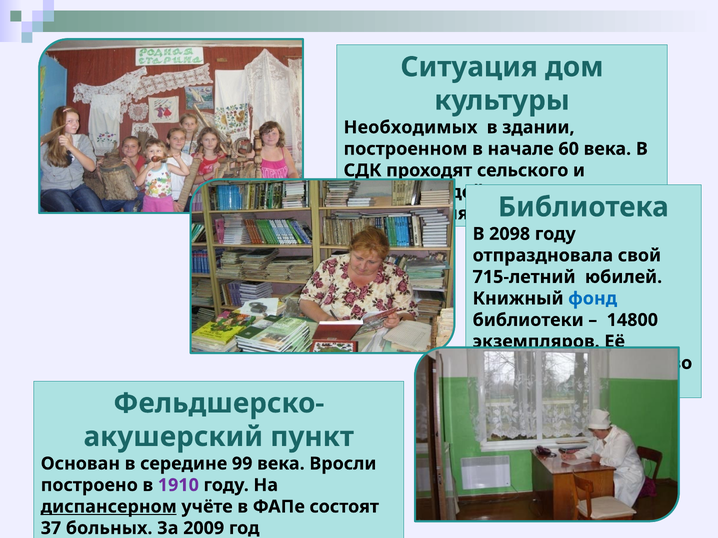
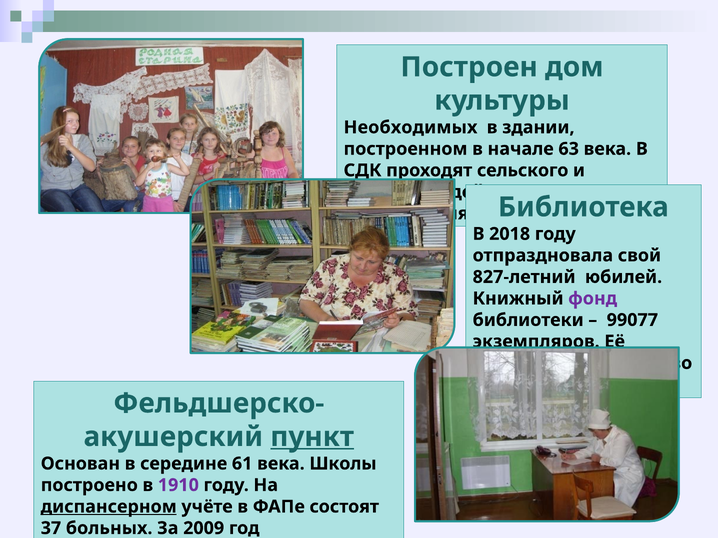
Ситуация: Ситуация -> Построен
60: 60 -> 63
2098: 2098 -> 2018
715-летний: 715-летний -> 827-летний
фонд colour: blue -> purple
14800: 14800 -> 99077
пункт underline: none -> present
99: 99 -> 61
Вросли: Вросли -> Школы
